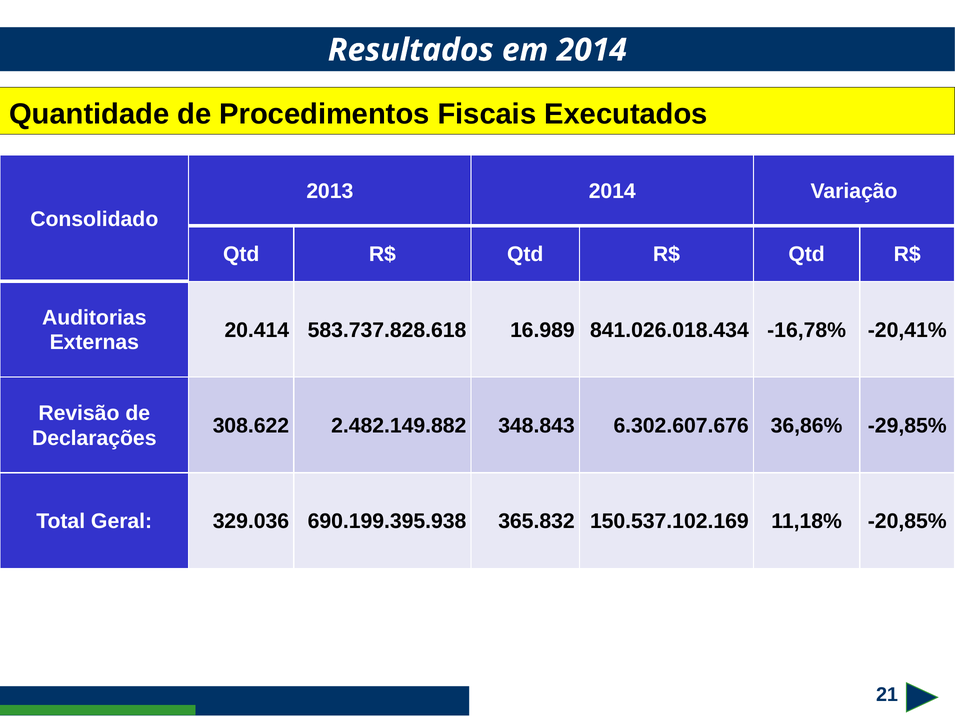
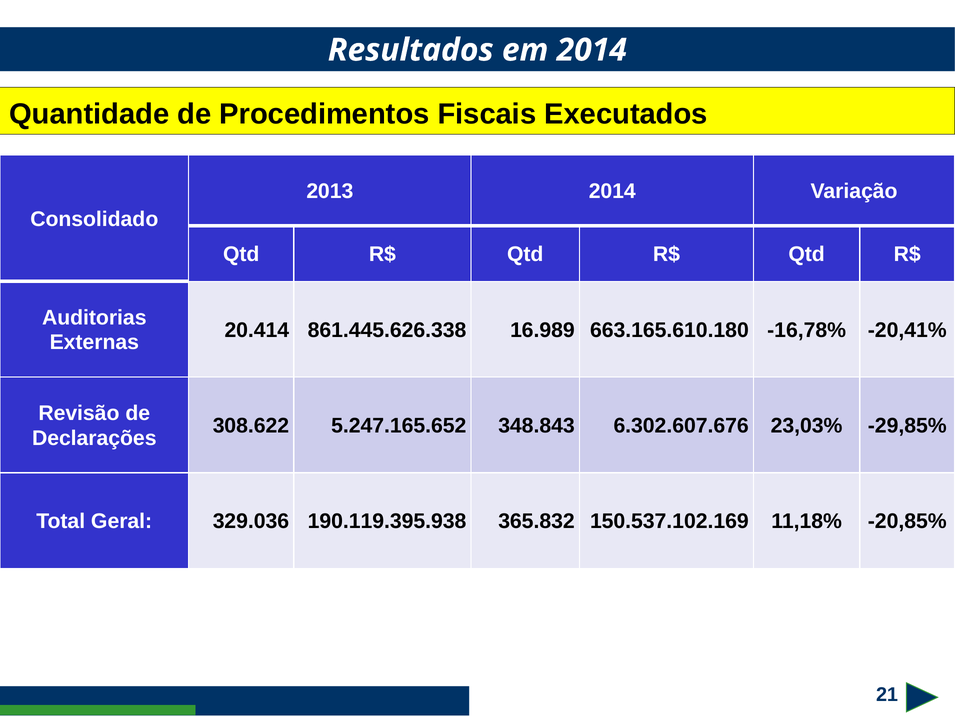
583.737.828.618: 583.737.828.618 -> 861.445.626.338
841.026.018.434: 841.026.018.434 -> 663.165.610.180
2.482.149.882: 2.482.149.882 -> 5.247.165.652
36,86%: 36,86% -> 23,03%
690.199.395.938: 690.199.395.938 -> 190.119.395.938
